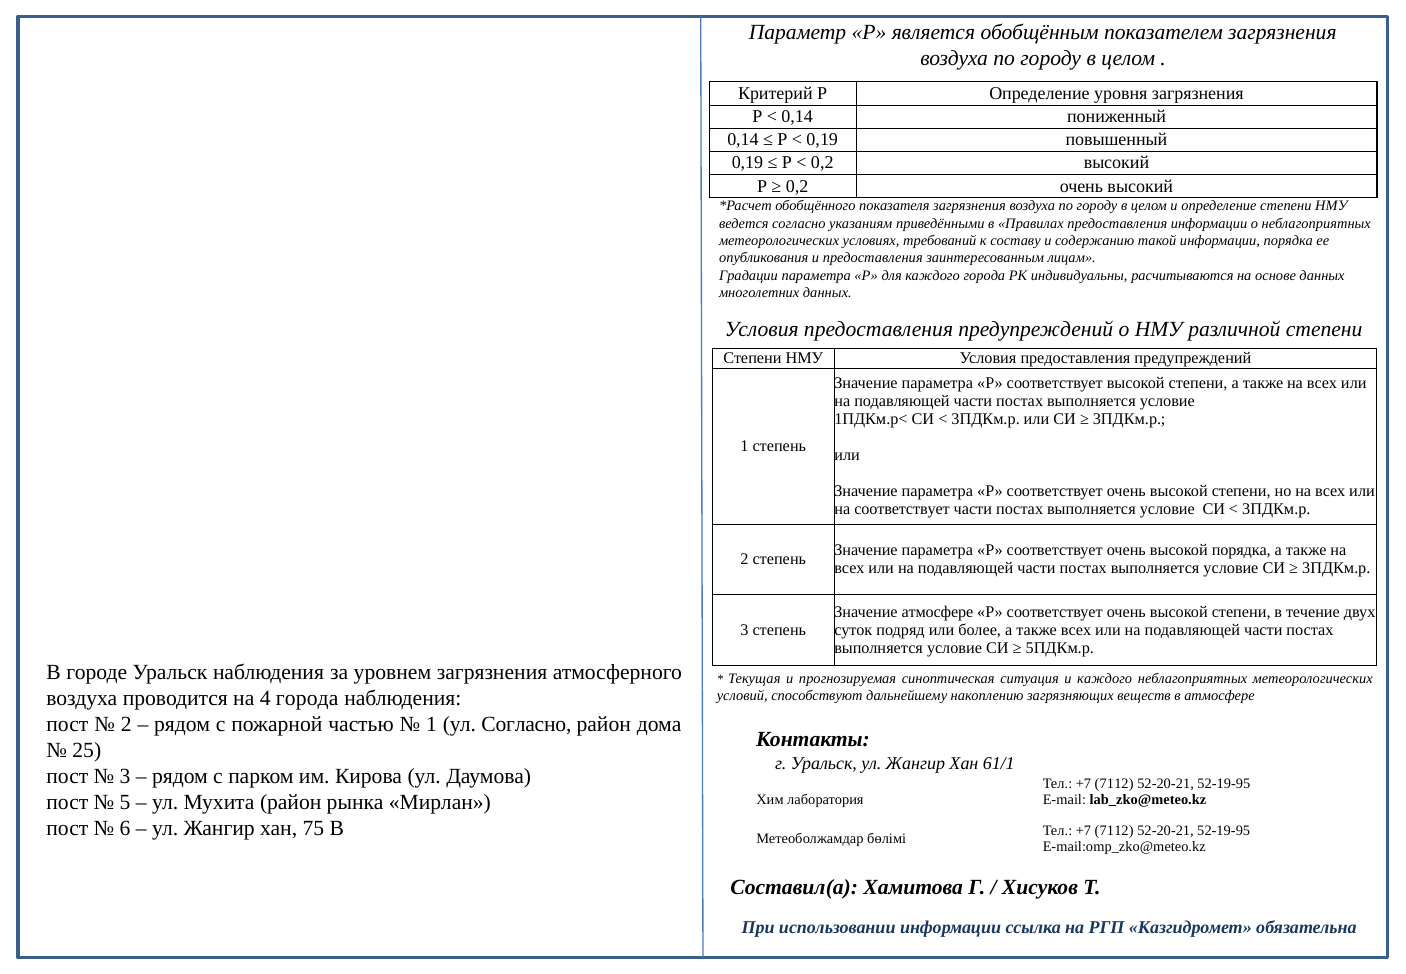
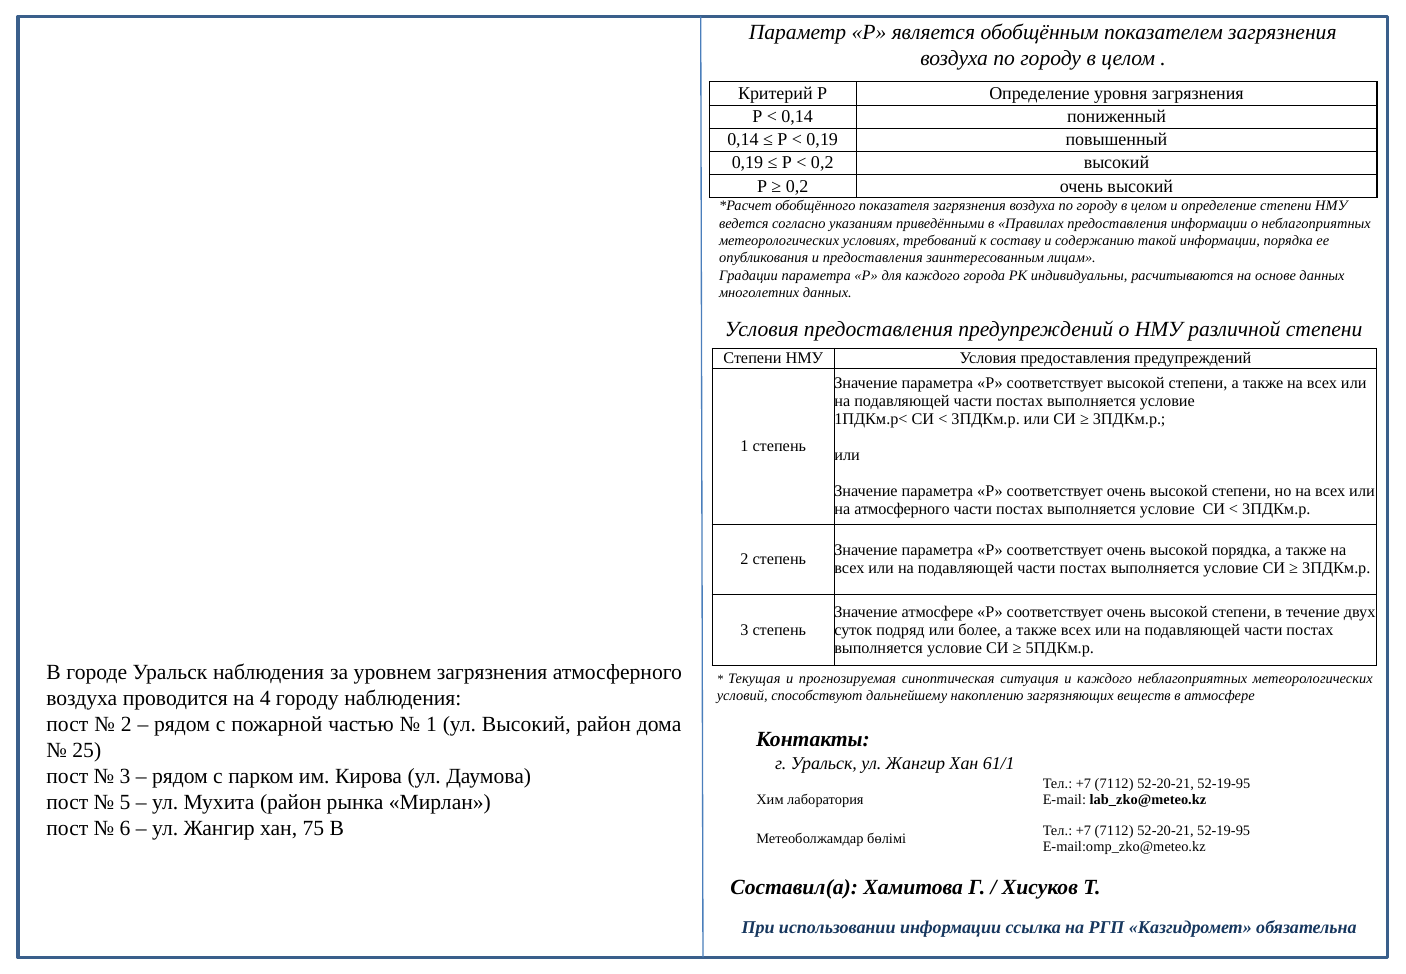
на соответствует: соответствует -> атмосферного
4 города: города -> городу
ул Согласно: Согласно -> Высокий
